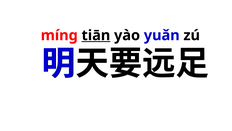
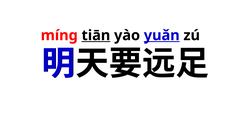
yuǎn underline: none -> present
